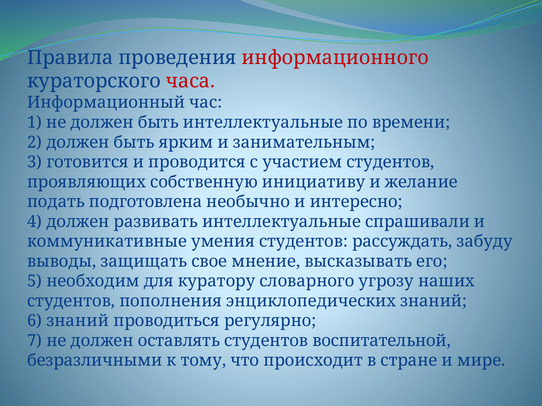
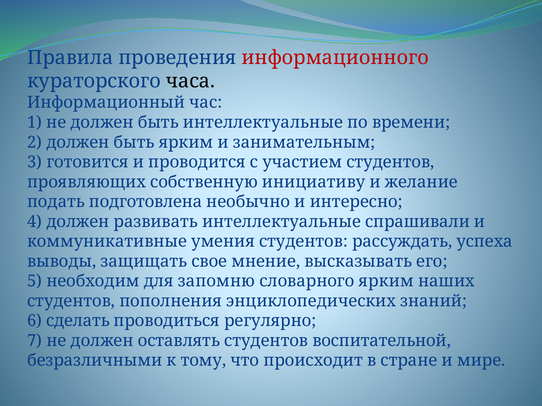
часа colour: red -> black
забуду: забуду -> успеха
куратору: куратору -> запомню
словарного угрозу: угрозу -> ярким
6 знаний: знаний -> сделать
